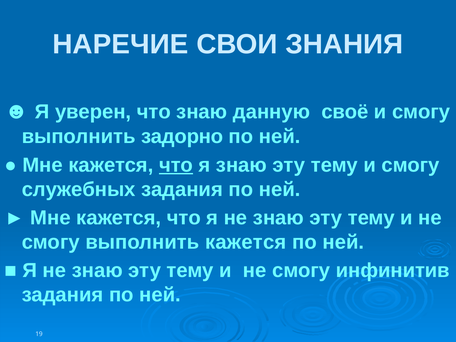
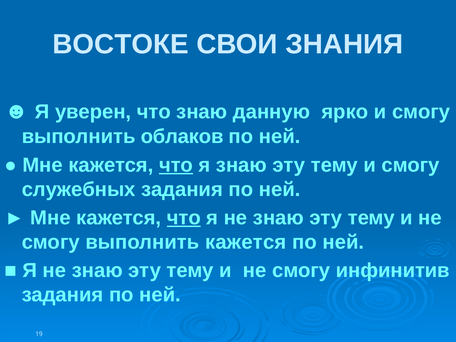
НАРЕЧИЕ: НАРЕЧИЕ -> ВОСТОКЕ
своё: своё -> ярко
задорно: задорно -> облаков
что at (184, 218) underline: none -> present
